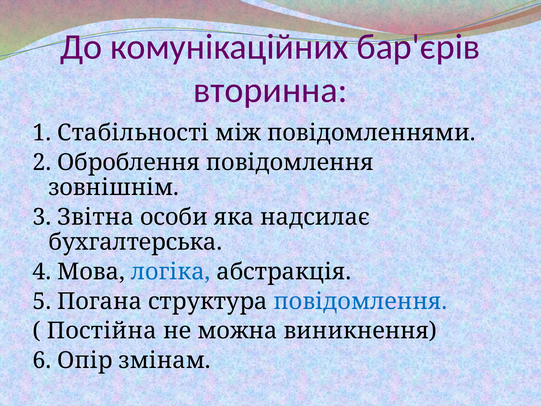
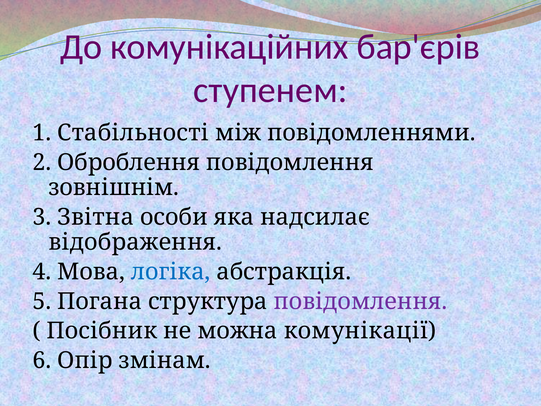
вторинна: вторинна -> ступенем
бухгалтерська: бухгалтерська -> відображення
повідомлення at (360, 301) colour: blue -> purple
Постійна: Постійна -> Посібник
виникнення: виникнення -> комунікації
